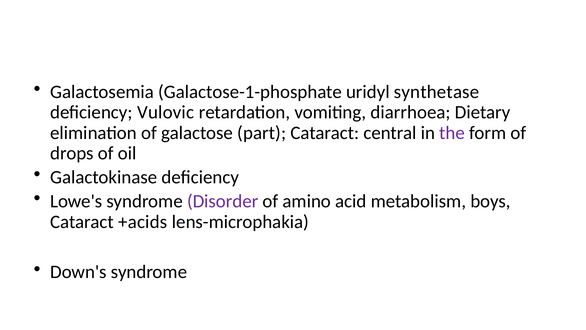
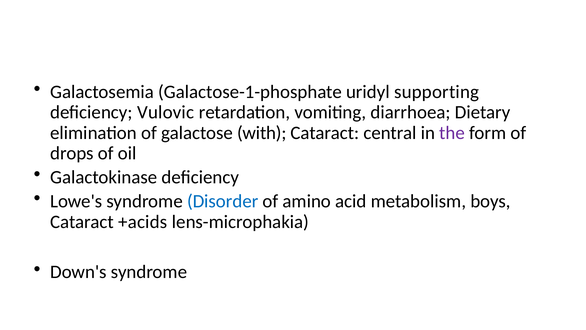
synthetase: synthetase -> supporting
part: part -> with
Disorder colour: purple -> blue
